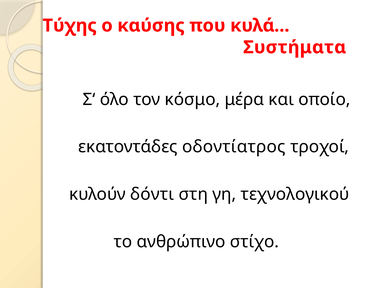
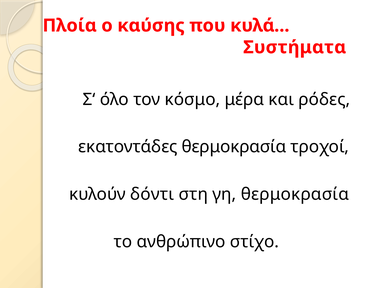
Τύχης: Τύχης -> Πλοία
οποίο: οποίο -> ρόδες
εκατοντάδες οδοντίατρος: οδοντίατρος -> θερμοκρασία
γη τεχνολογικού: τεχνολογικού -> θερμοκρασία
